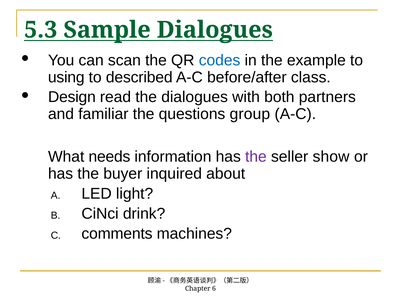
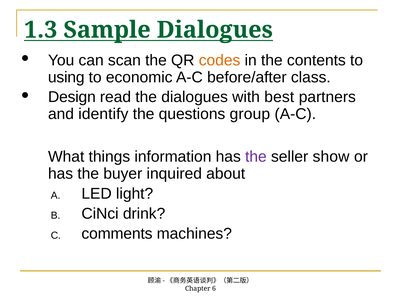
5.3: 5.3 -> 1.3
codes colour: blue -> orange
example: example -> contents
described: described -> economic
both: both -> best
familiar: familiar -> identify
needs: needs -> things
